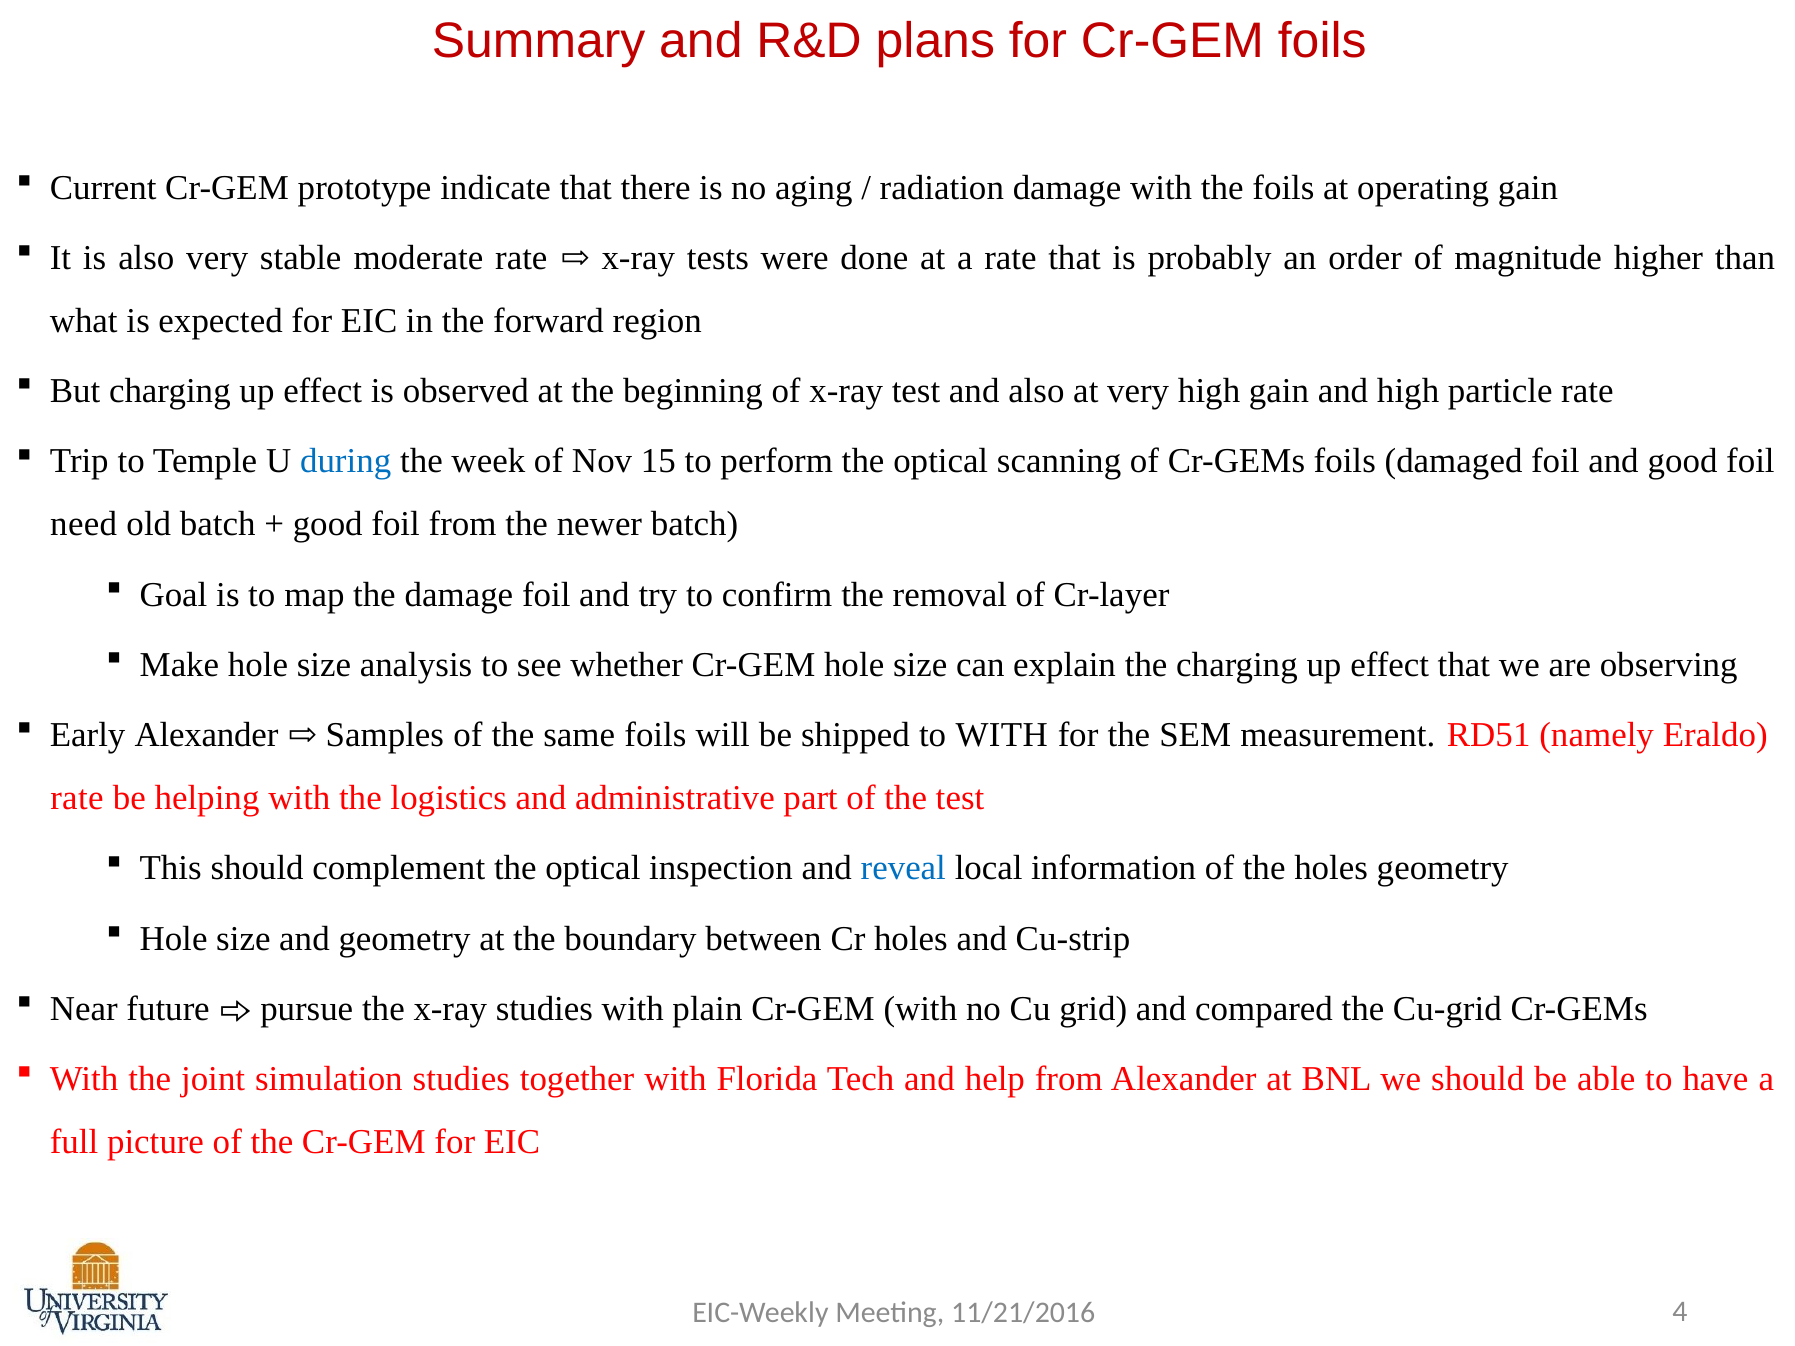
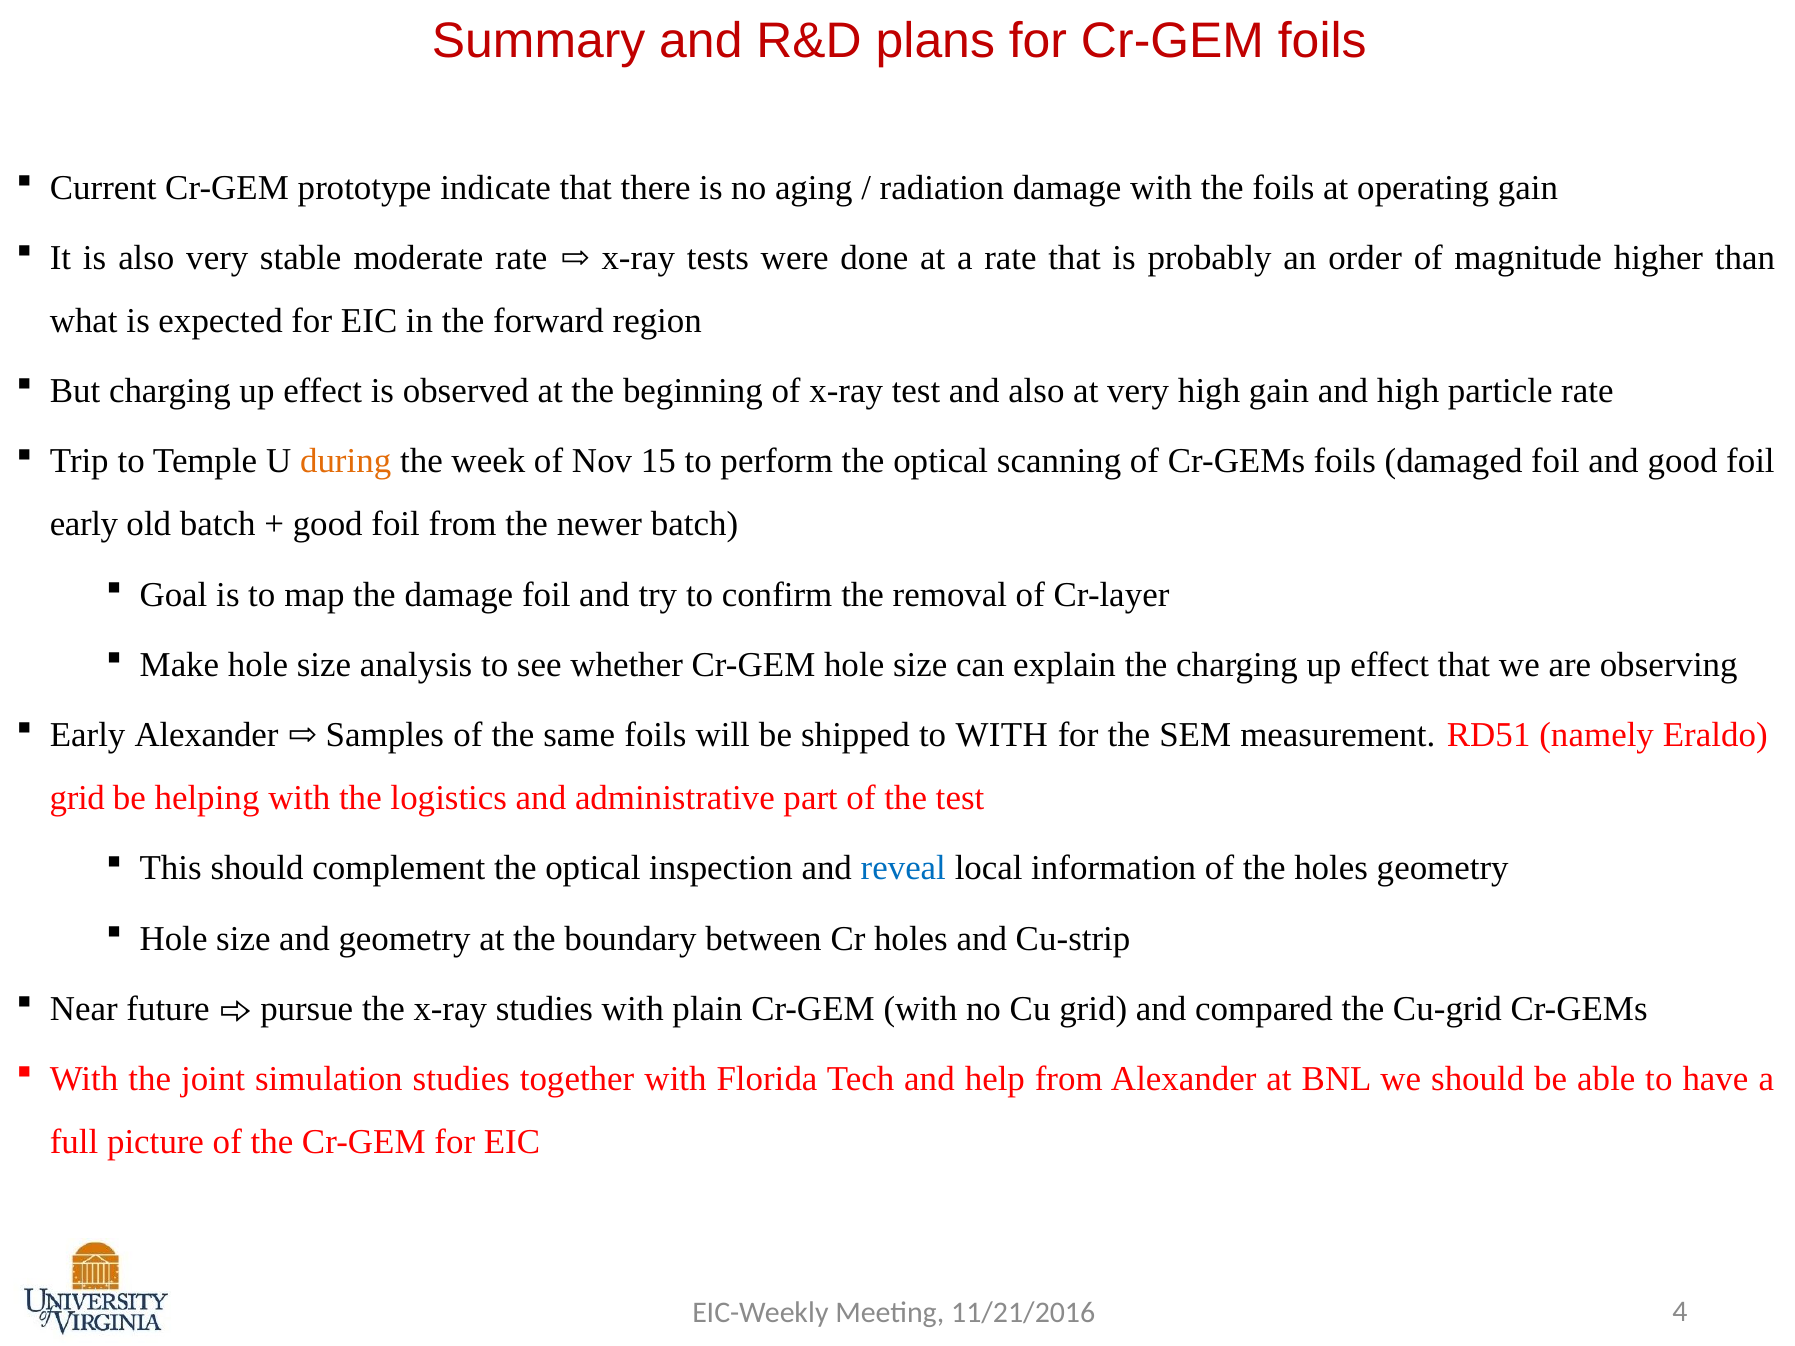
during colour: blue -> orange
need at (84, 524): need -> early
rate at (77, 798): rate -> grid
